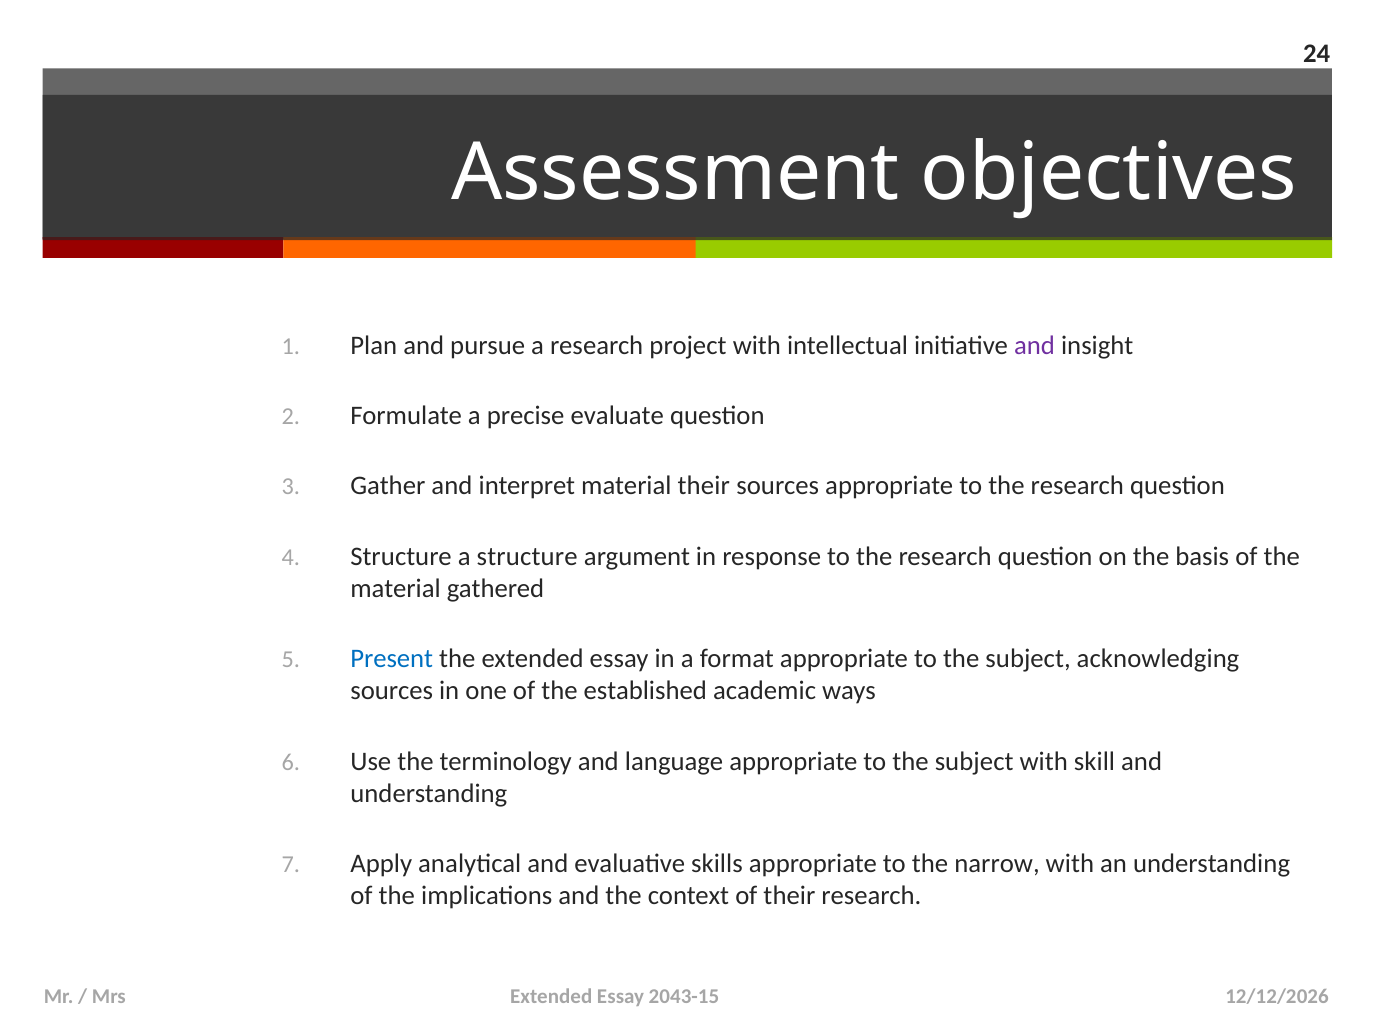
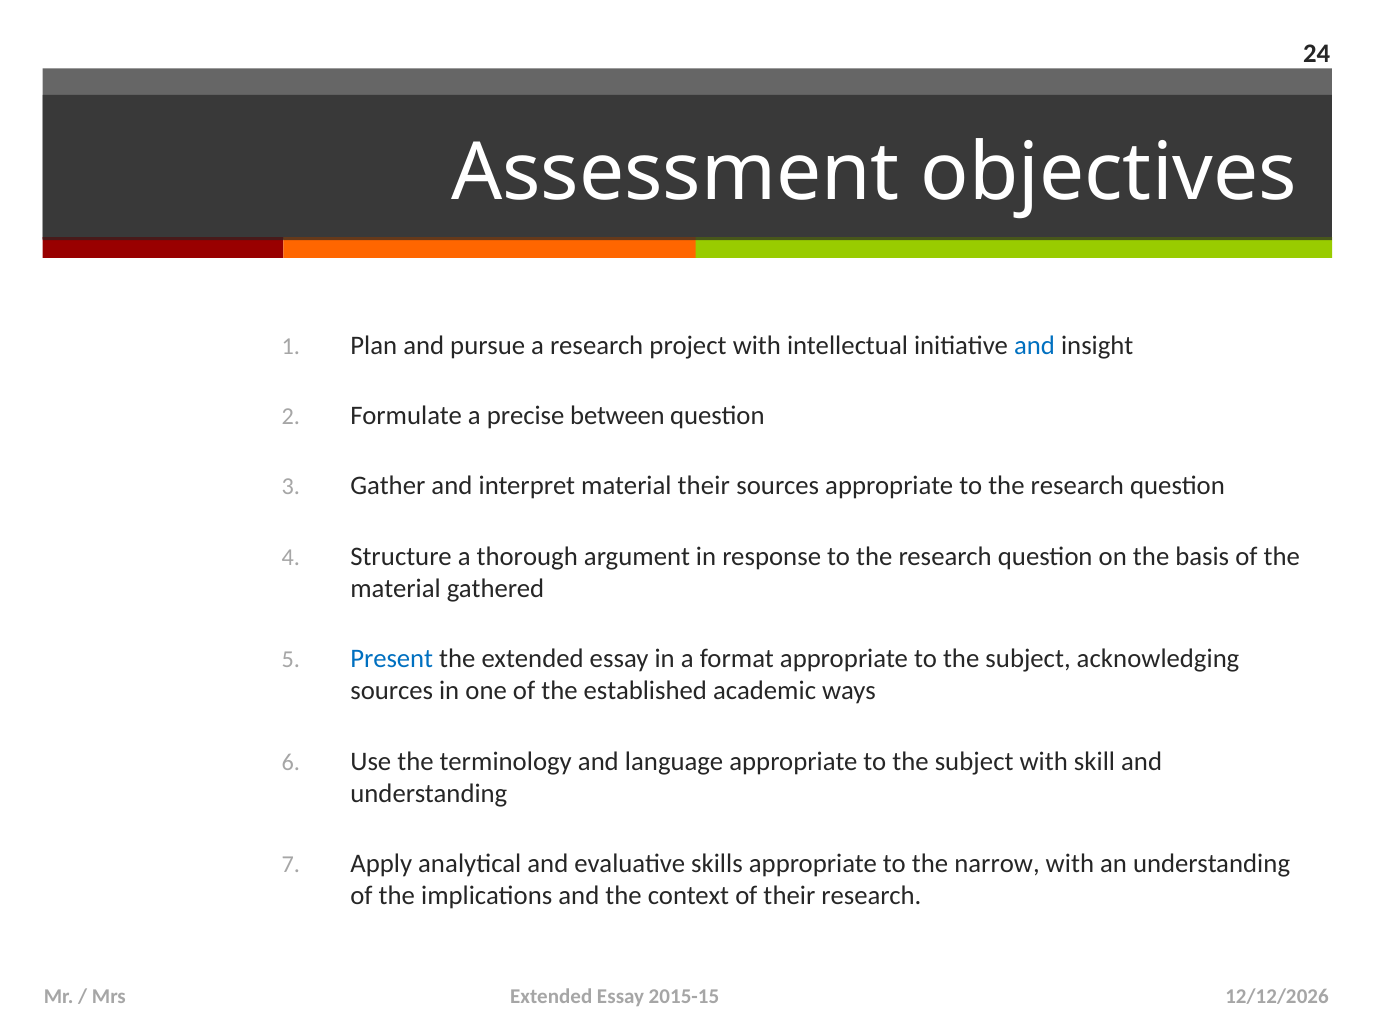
and at (1035, 346) colour: purple -> blue
evaluate: evaluate -> between
a structure: structure -> thorough
2043-15: 2043-15 -> 2015-15
